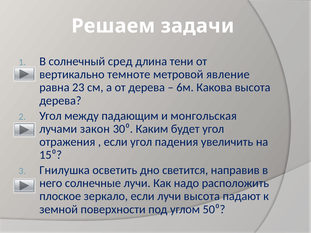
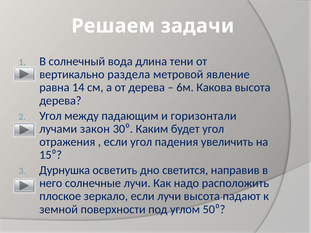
сред: сред -> вода
темноте: темноте -> раздела
23: 23 -> 14
монгольская: монгольская -> горизонтали
Гнилушка: Гнилушка -> Дурнушка
